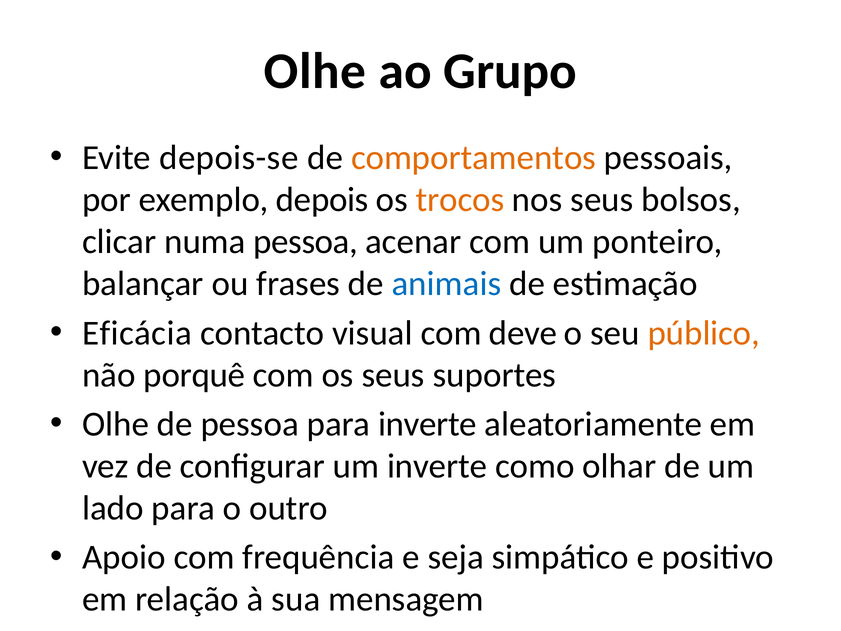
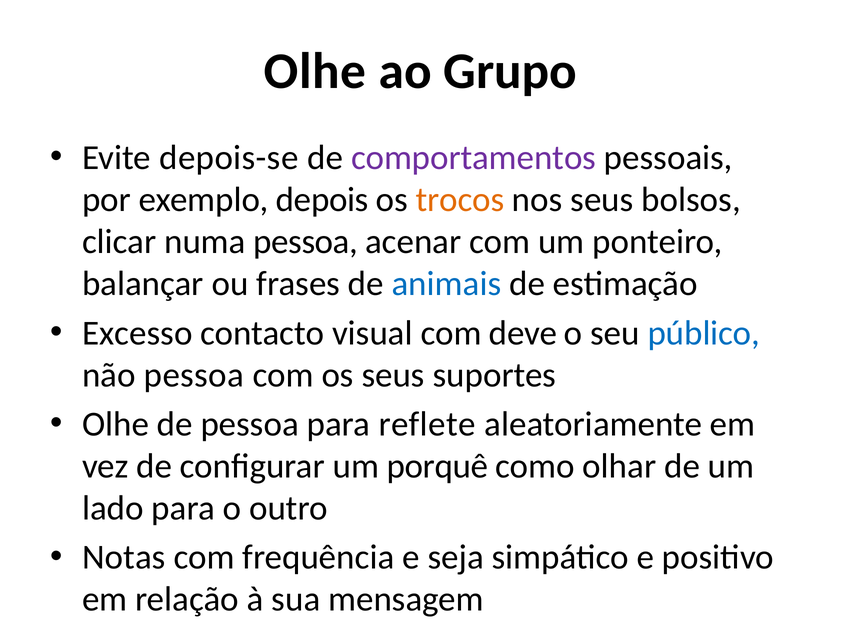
comportamentos colour: orange -> purple
Eficácia: Eficácia -> Excesso
público colour: orange -> blue
não porquê: porquê -> pessoa
para inverte: inverte -> reflete
um inverte: inverte -> porquê
Apoio: Apoio -> Notas
